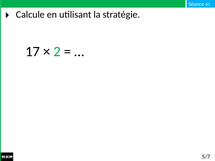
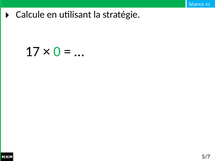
2: 2 -> 0
